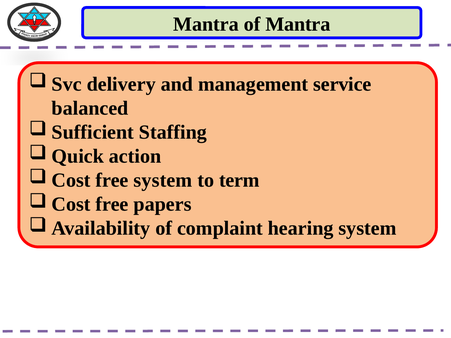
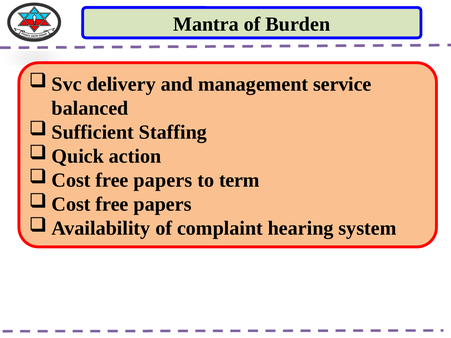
of Mantra: Mantra -> Burden
system at (163, 180): system -> papers
